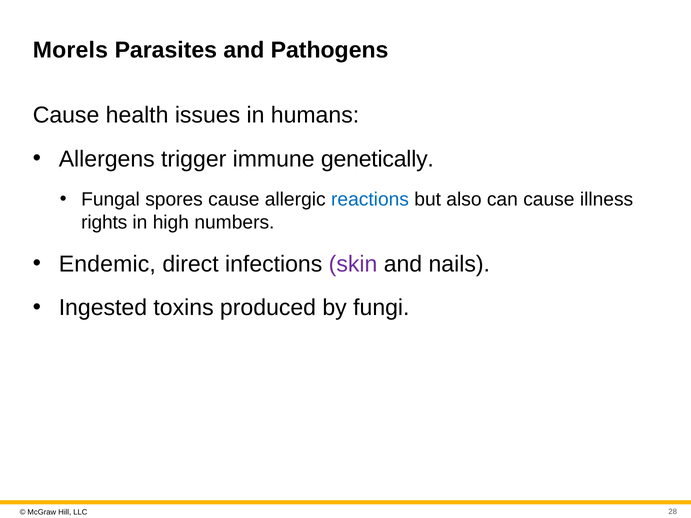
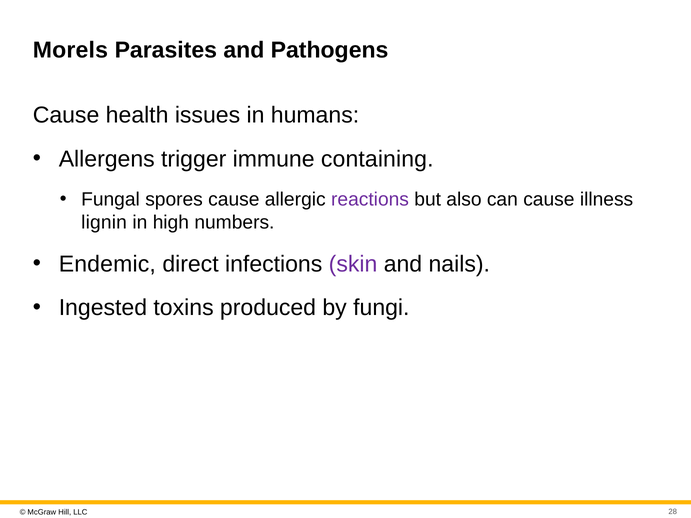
genetically: genetically -> containing
reactions colour: blue -> purple
rights: rights -> lignin
